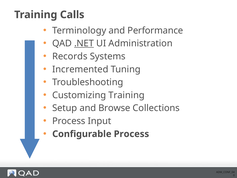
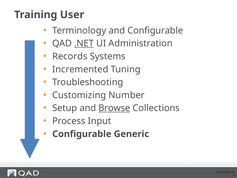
Calls: Calls -> User
and Performance: Performance -> Configurable
Customizing Training: Training -> Number
Browse underline: none -> present
Configurable Process: Process -> Generic
